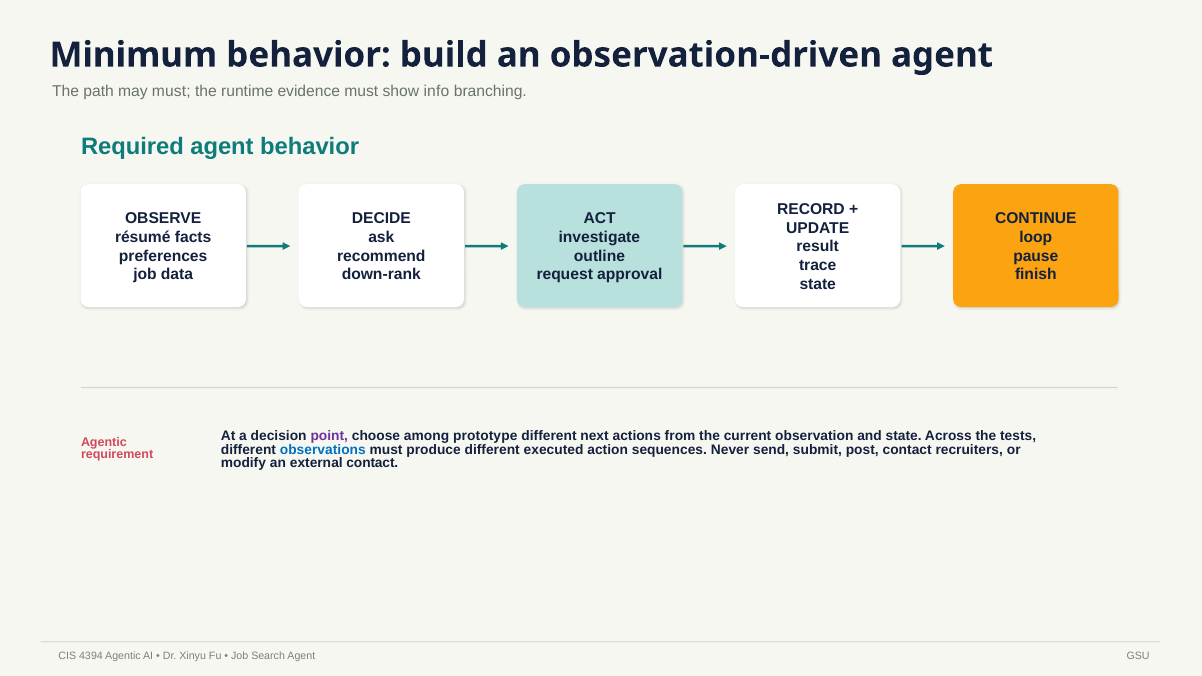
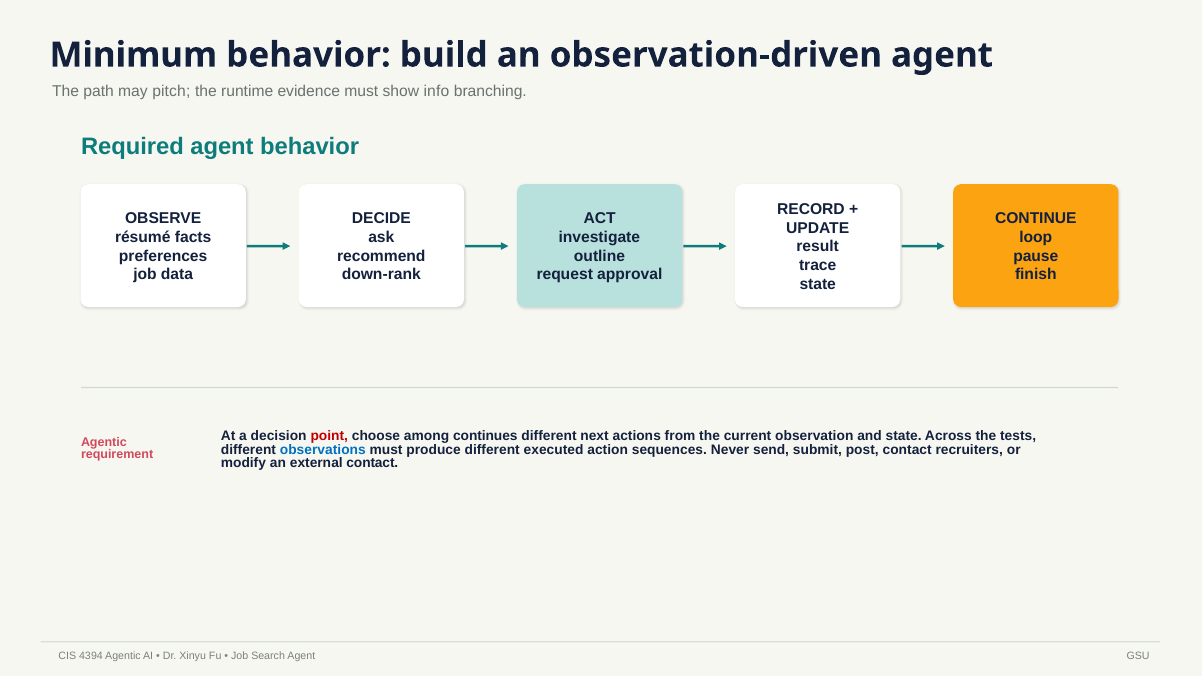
may must: must -> pitch
point colour: purple -> red
prototype: prototype -> continues
